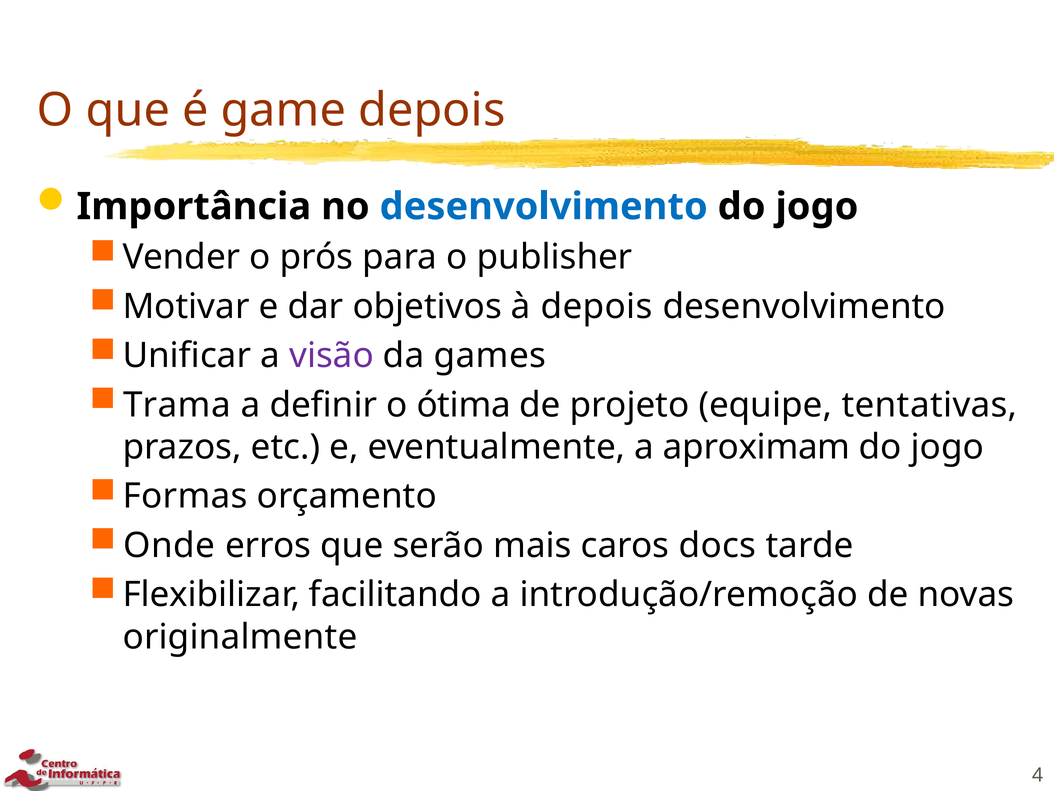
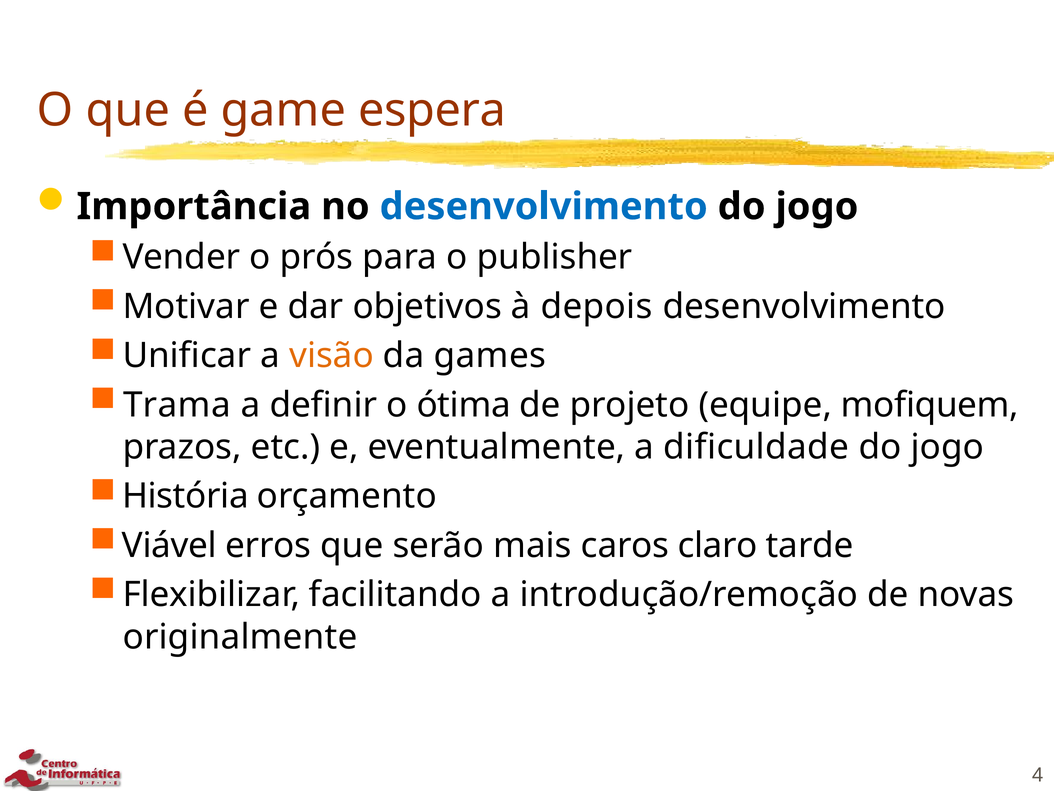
game depois: depois -> espera
visão colour: purple -> orange
tentativas: tentativas -> mofiquem
aproximam: aproximam -> dificuldade
Formas: Formas -> História
Onde: Onde -> Viável
docs: docs -> claro
